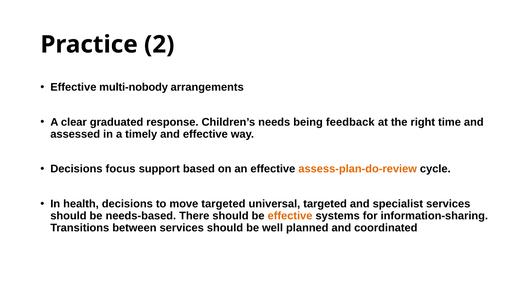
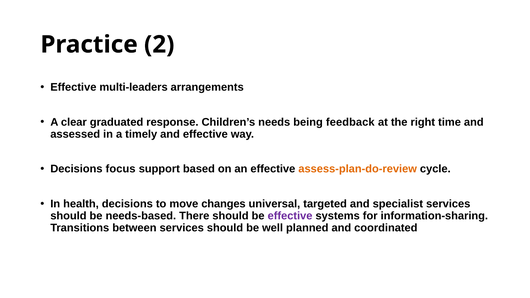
multi-nobody: multi-nobody -> multi-leaders
move targeted: targeted -> changes
effective at (290, 216) colour: orange -> purple
